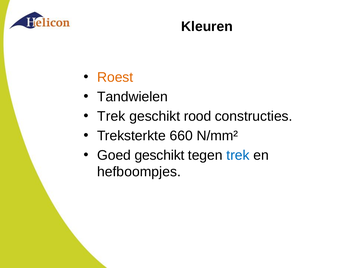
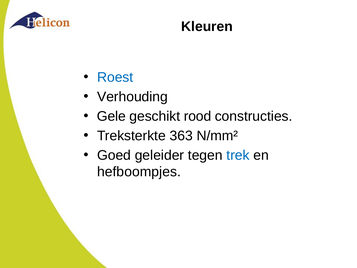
Roest colour: orange -> blue
Tandwielen: Tandwielen -> Verhouding
Trek at (111, 116): Trek -> Gele
660: 660 -> 363
Goed geschikt: geschikt -> geleider
